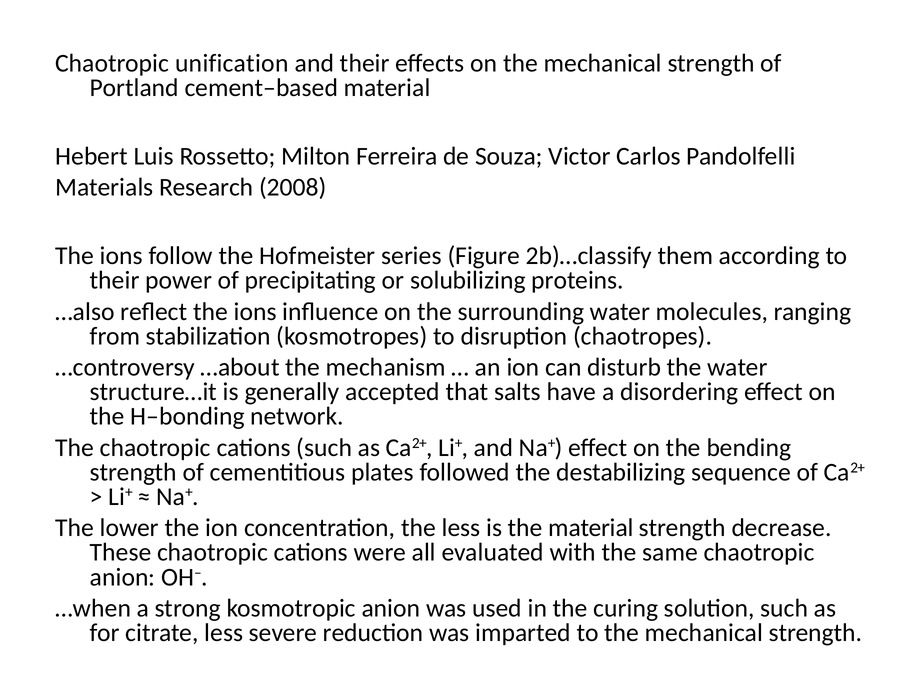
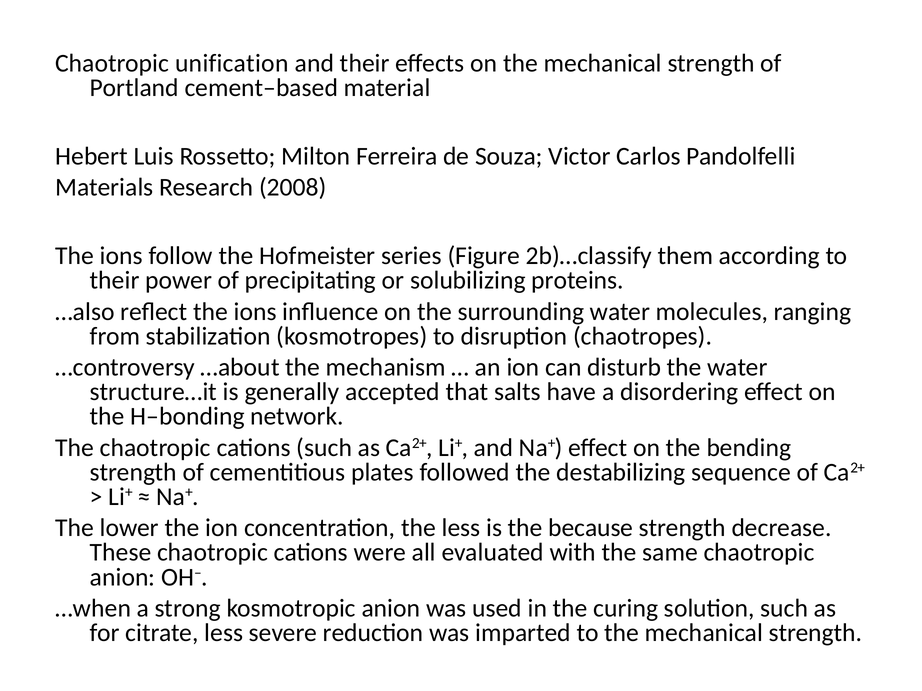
the material: material -> because
